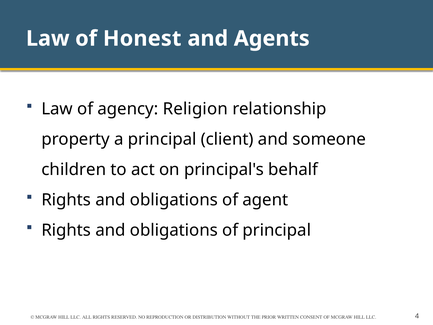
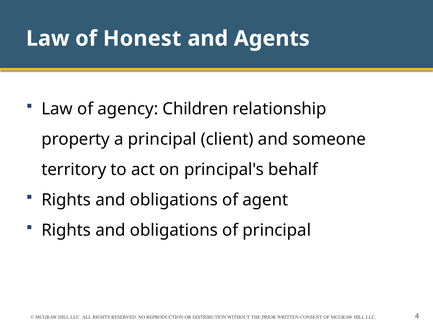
Religion: Religion -> Children
children: children -> territory
